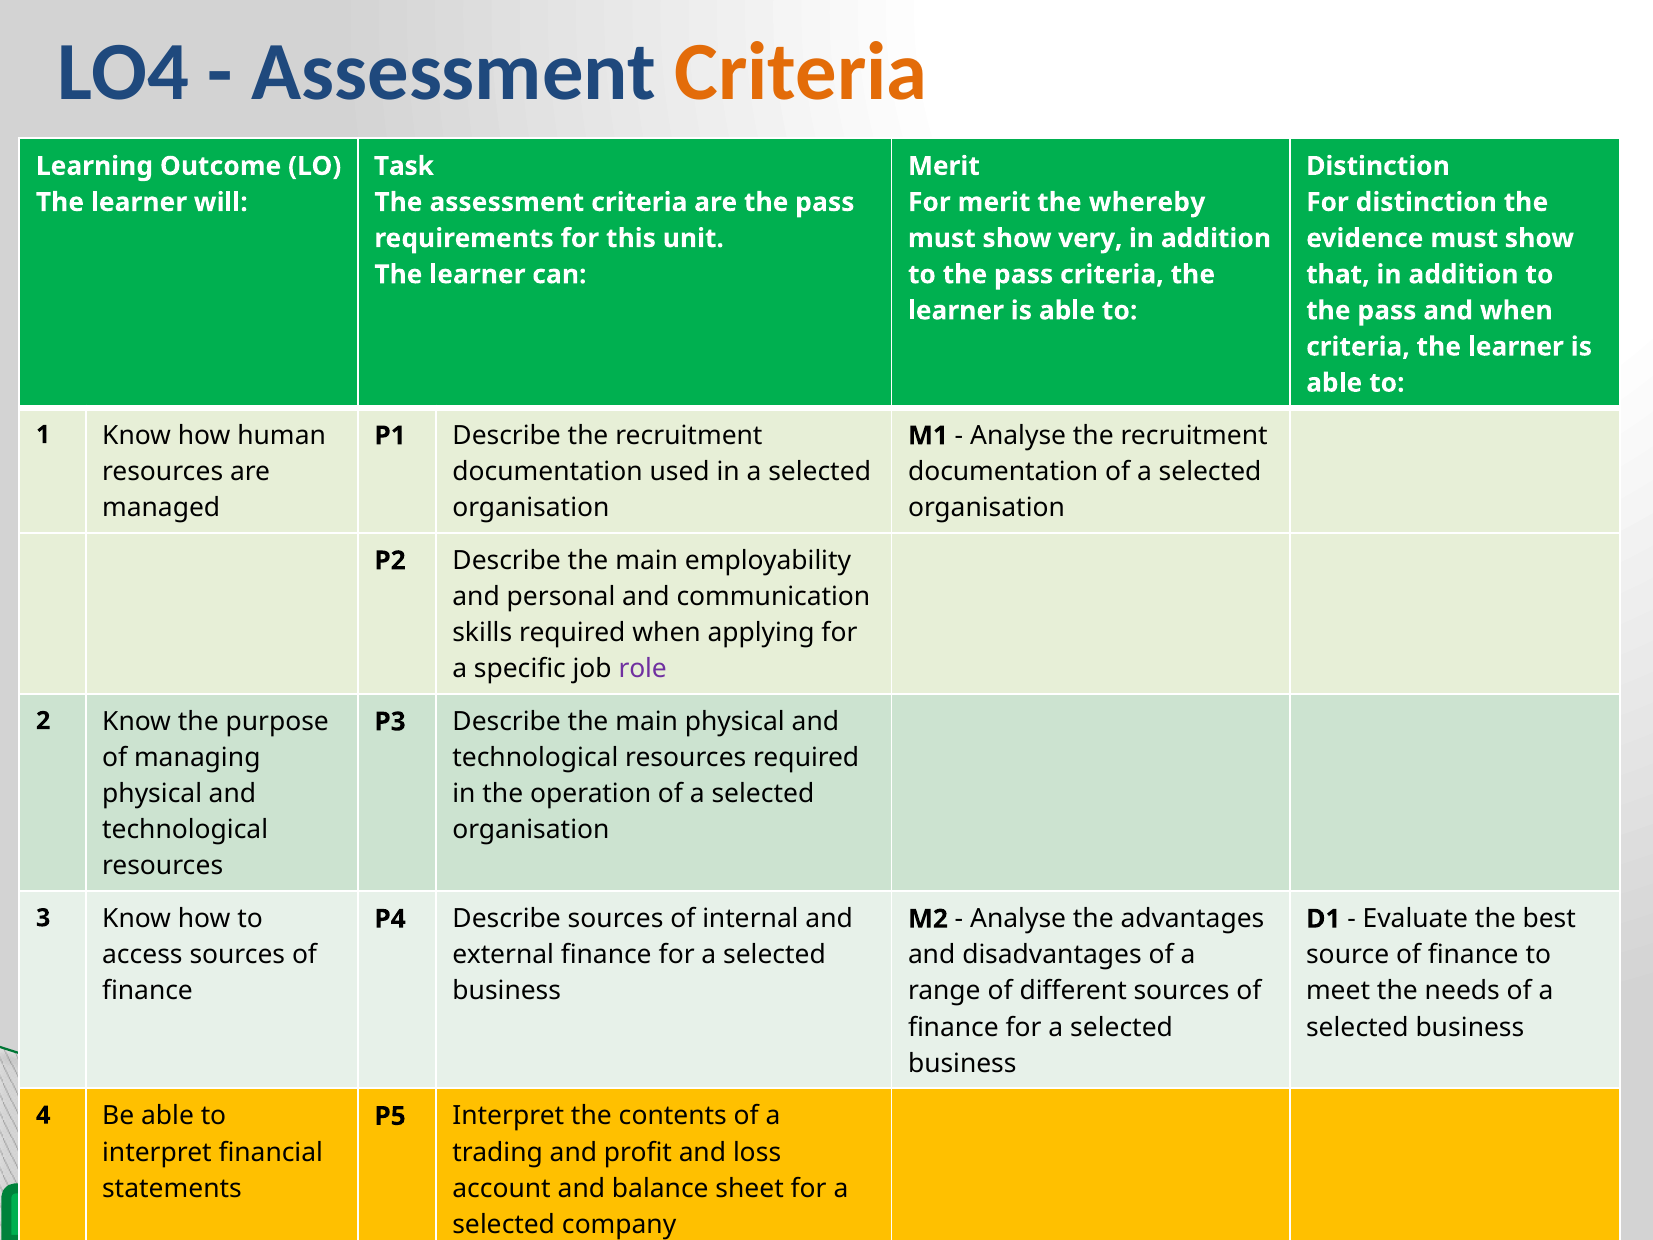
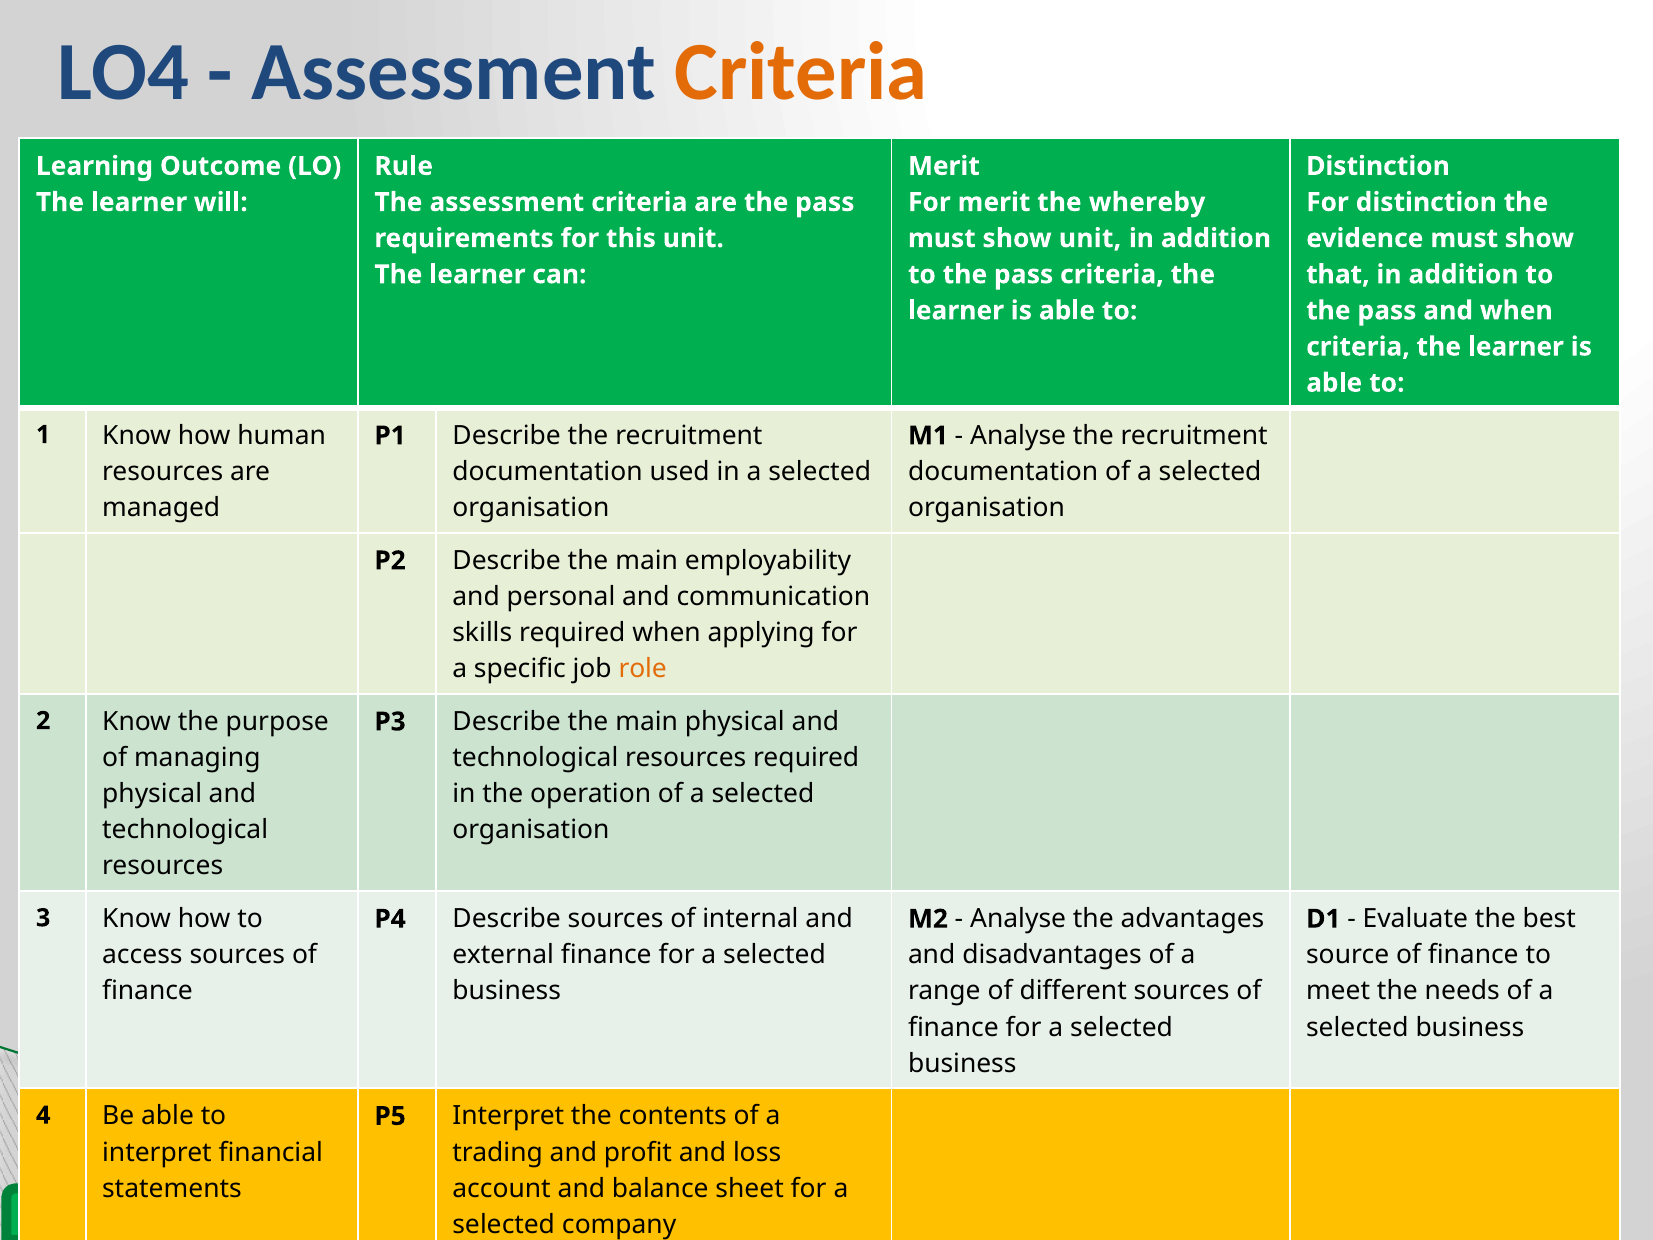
Task: Task -> Rule
show very: very -> unit
role colour: purple -> orange
